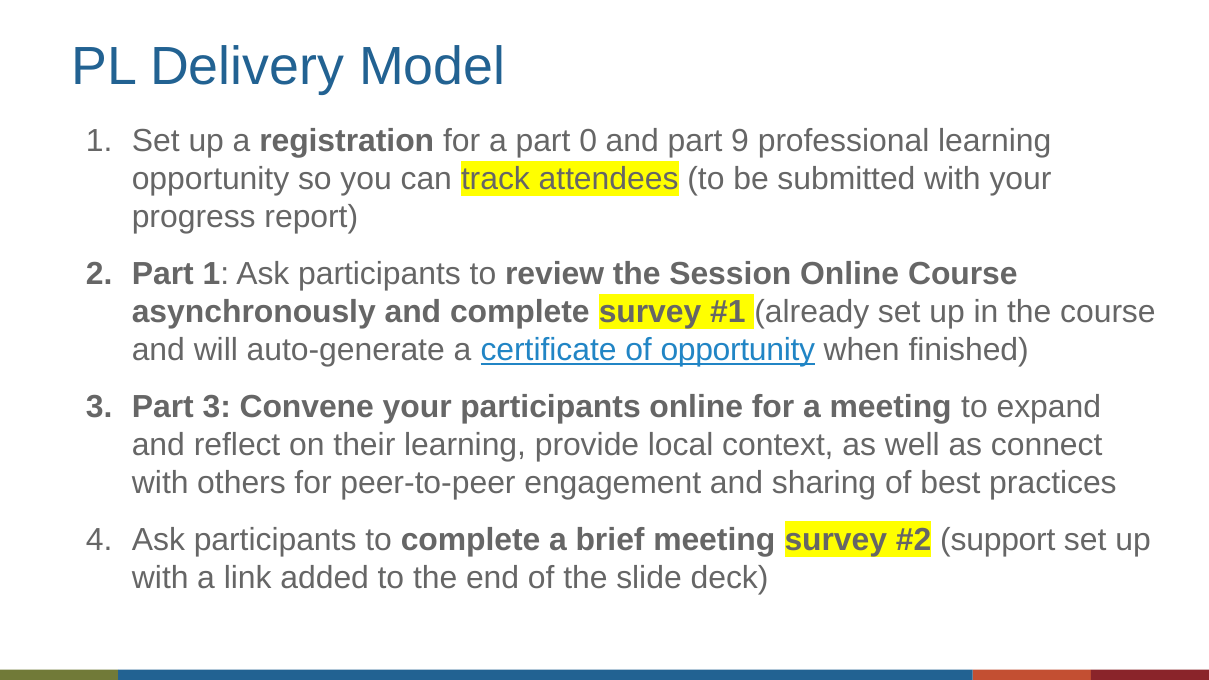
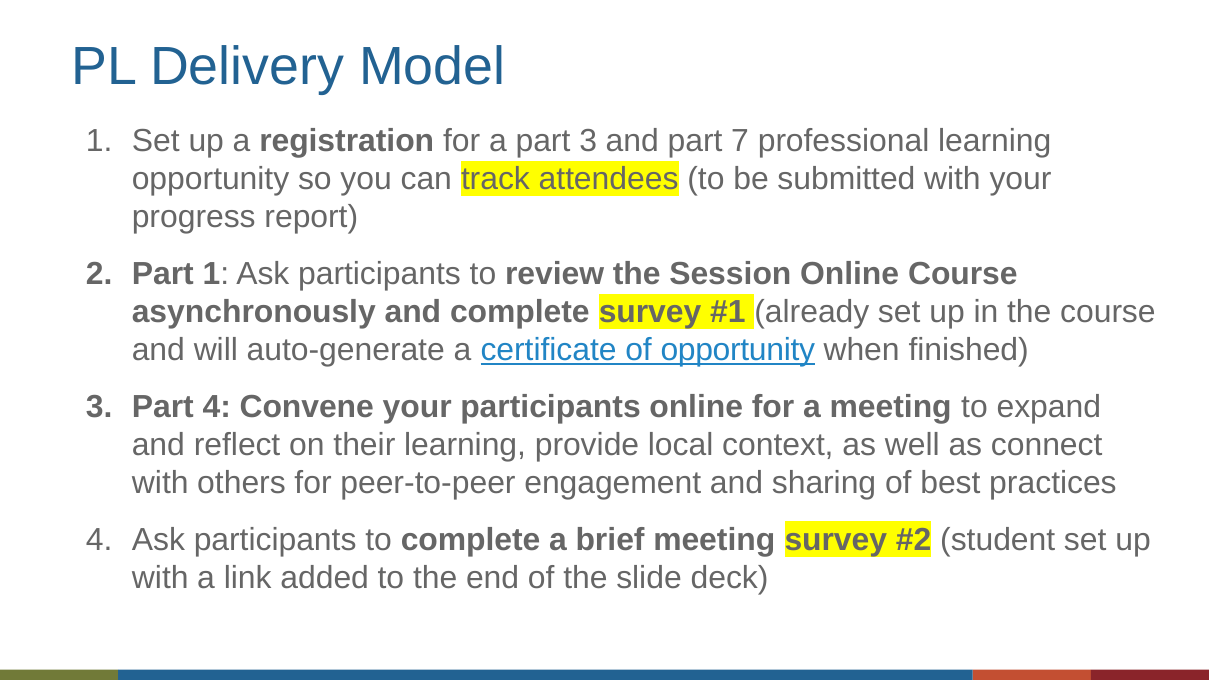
part 0: 0 -> 3
9: 9 -> 7
Part 3: 3 -> 4
support: support -> student
